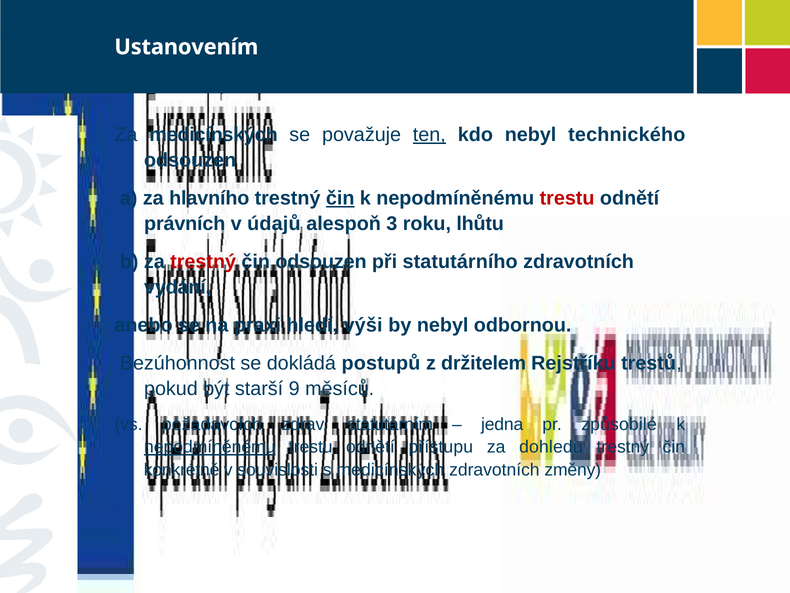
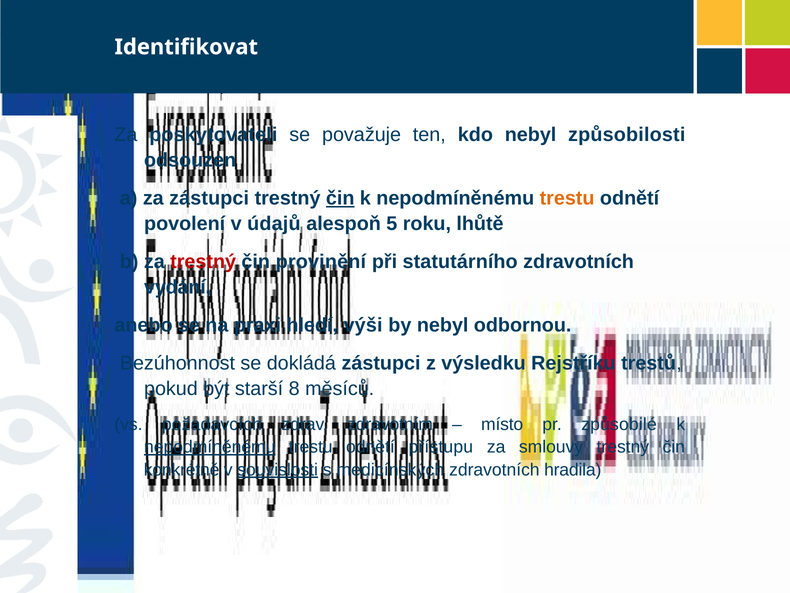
Ustanovením: Ustanovením -> Identifikovat
Za medicínských: medicínských -> poskytovateli
ten underline: present -> none
technického: technického -> způsobilosti
za hlavního: hlavního -> zástupci
trestu at (567, 198) colour: red -> orange
právních: právních -> povolení
3: 3 -> 5
lhůtu: lhůtu -> lhůtě
čin odsouzen: odsouzen -> provinění
dokládá postupů: postupů -> zástupci
držitelem: držitelem -> výsledku
9: 9 -> 8
statutárním: statutárním -> zdravotním
jedna: jedna -> místo
dohledu: dohledu -> smlouvy
souvislosti underline: none -> present
změny: změny -> hradila
